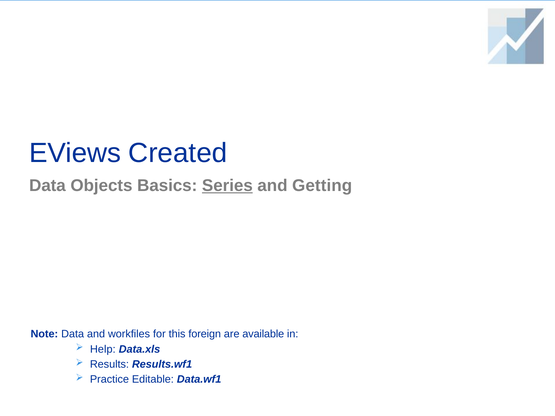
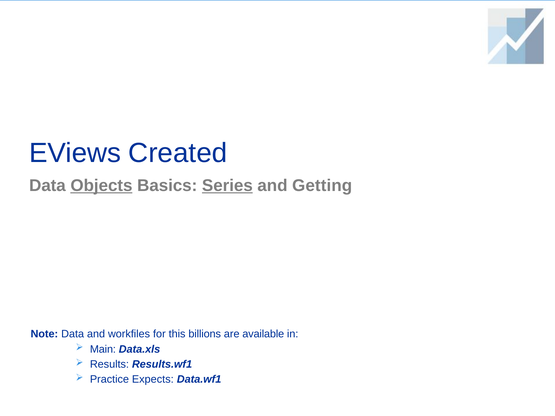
Objects underline: none -> present
foreign: foreign -> billions
Help: Help -> Main
Editable: Editable -> Expects
